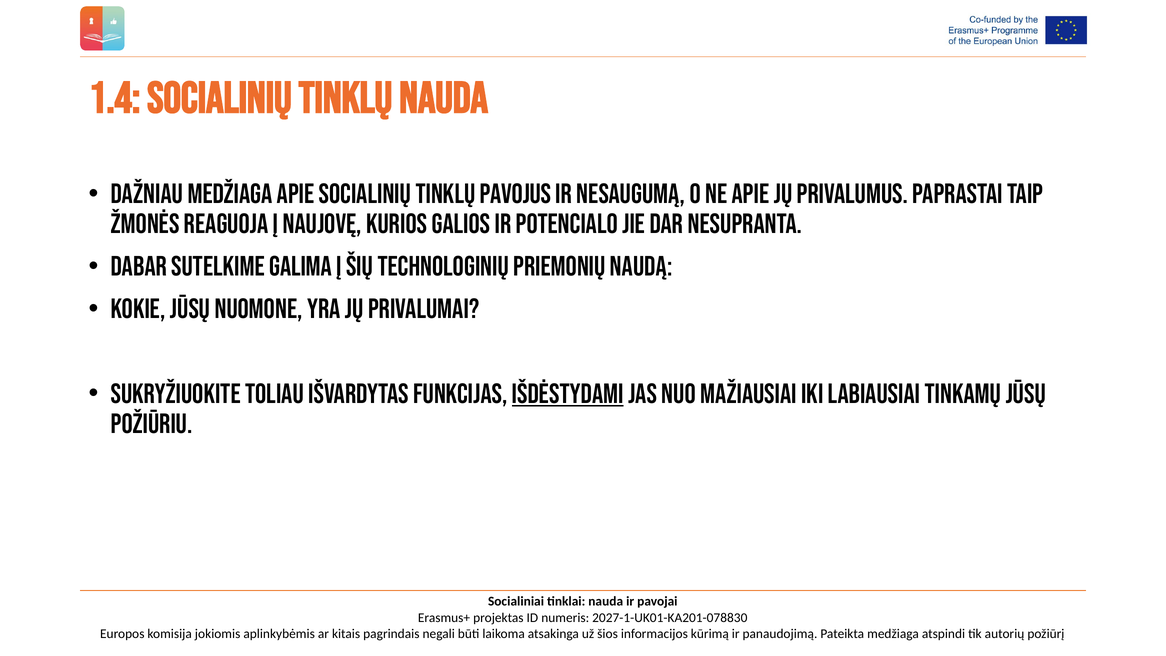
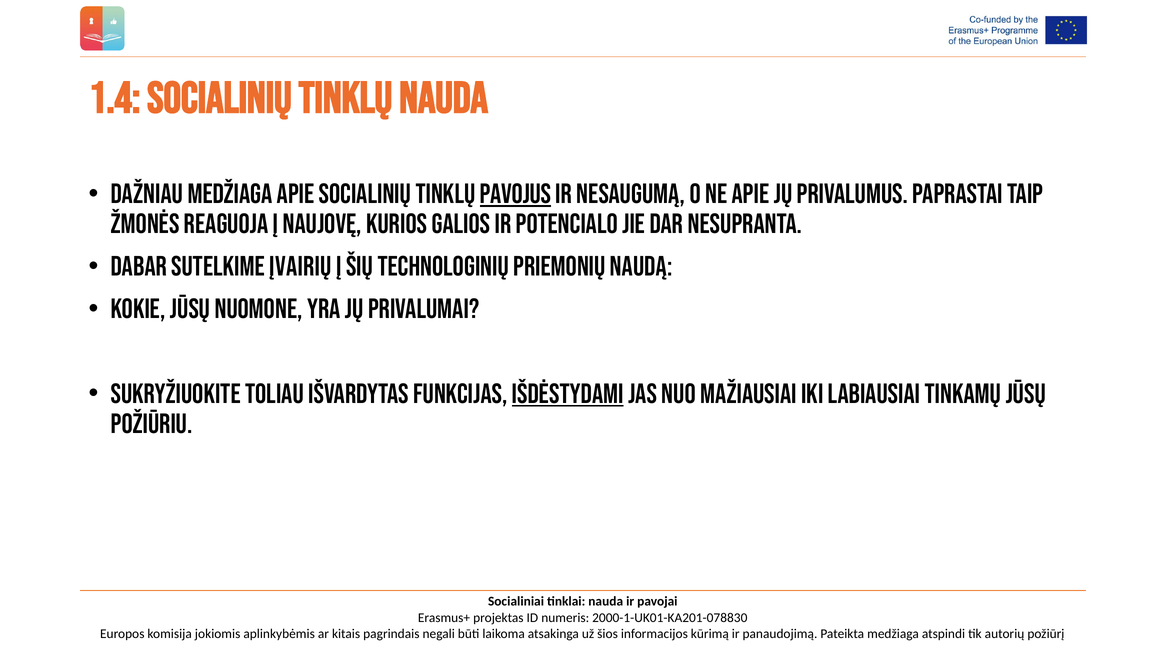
pavojus underline: none -> present
galima: galima -> įvairių
2027-1-UK01-KA201-078830: 2027-1-UK01-KA201-078830 -> 2000-1-UK01-KA201-078830
